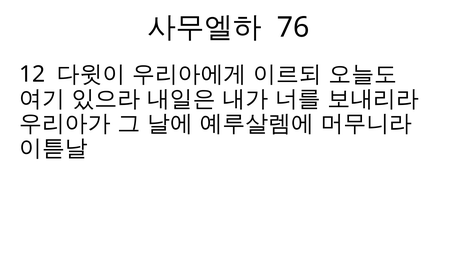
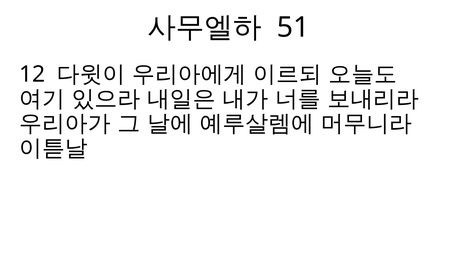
76: 76 -> 51
